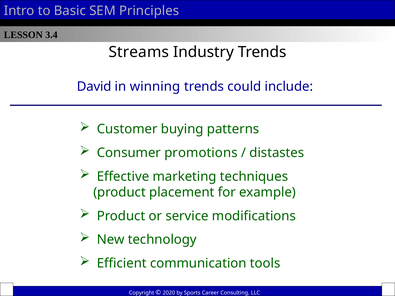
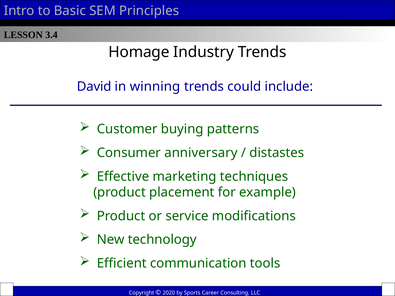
Streams: Streams -> Homage
promotions: promotions -> anniversary
